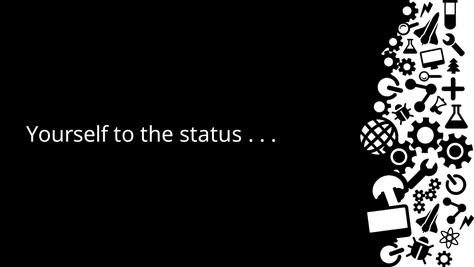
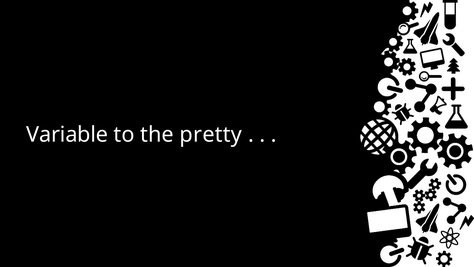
Yourself: Yourself -> Variable
status: status -> pretty
